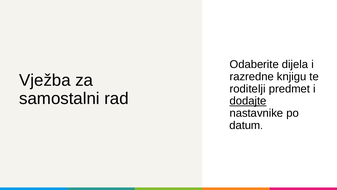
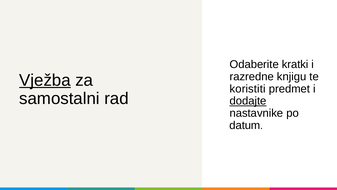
dijela: dijela -> kratki
Vježba underline: none -> present
roditelji: roditelji -> koristiti
